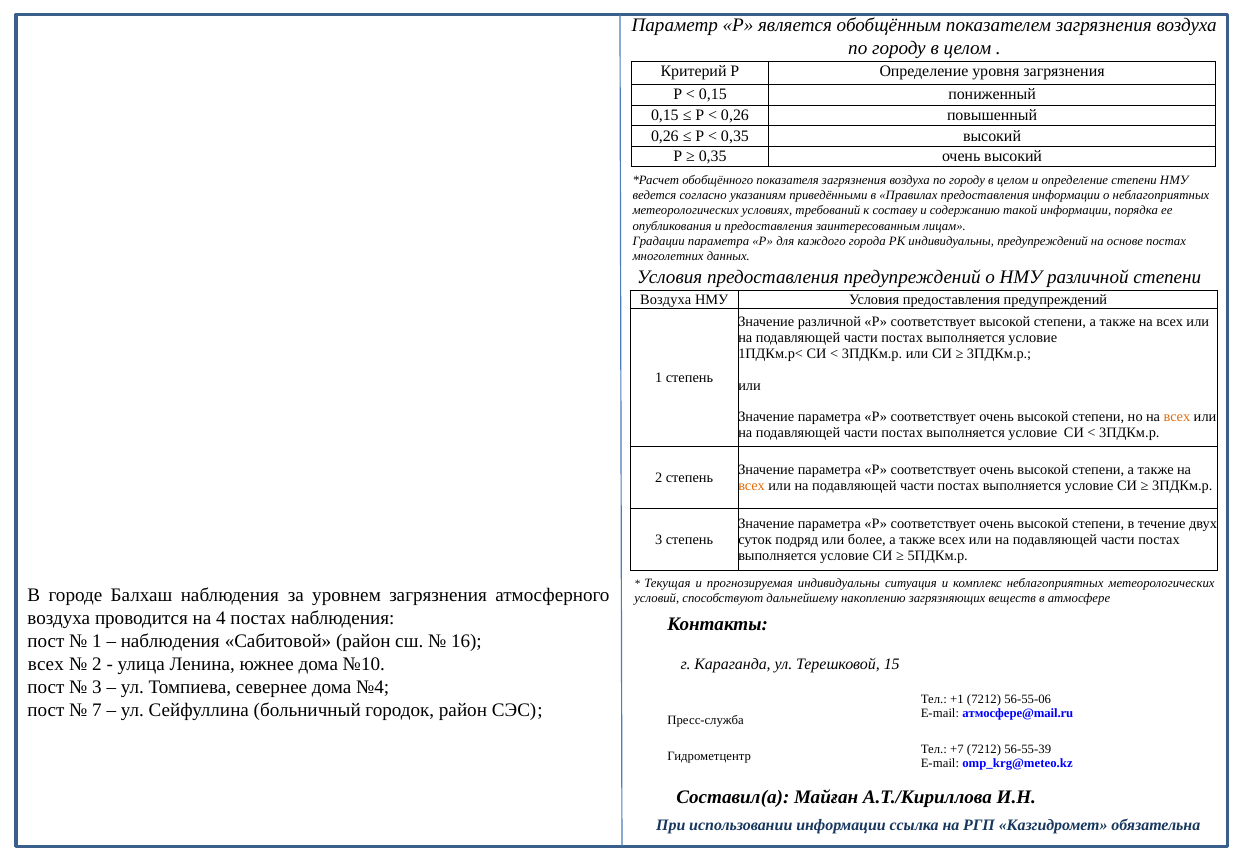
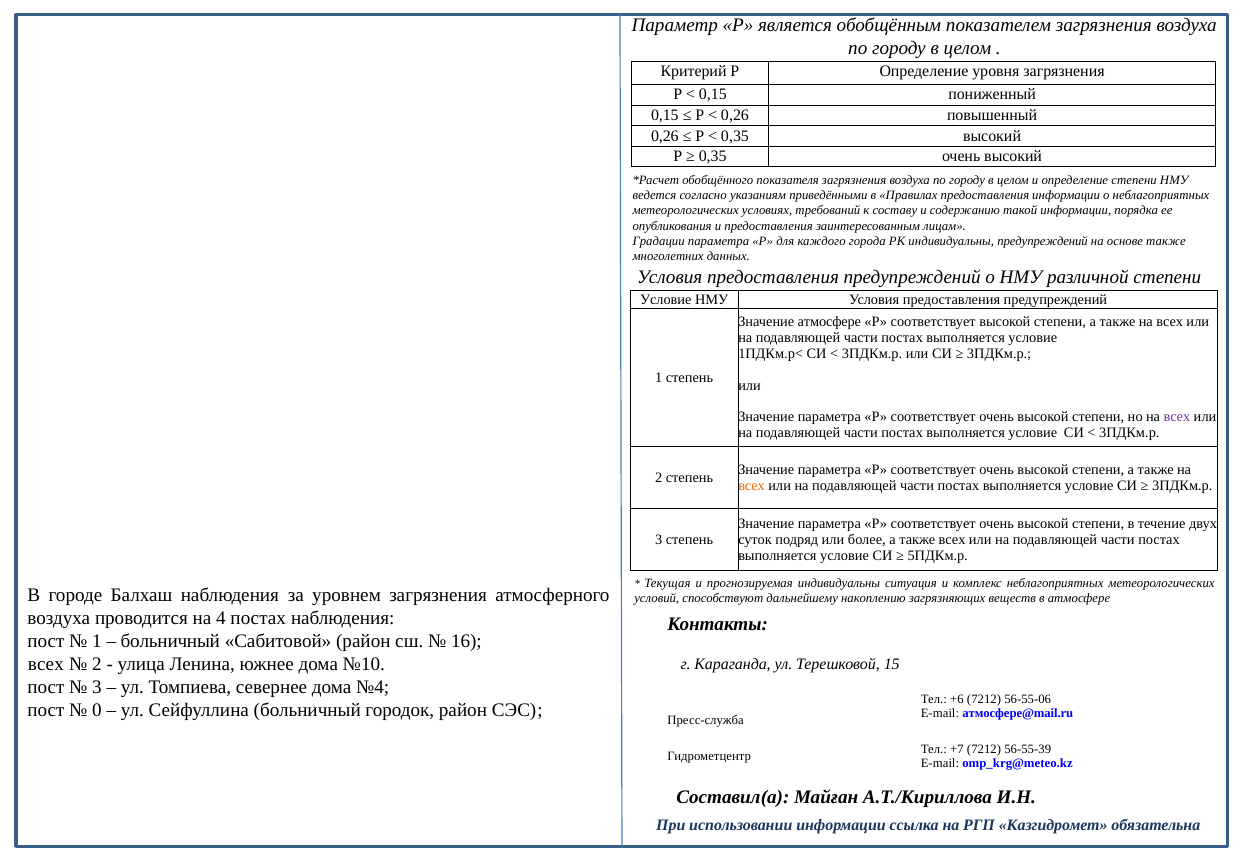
основе постах: постах -> также
Воздуха at (666, 300): Воздуха -> Условие
Значение различной: различной -> атмосфере
всех at (1177, 417) colour: orange -> purple
наблюдения at (170, 641): наблюдения -> больничный
+1: +1 -> +6
7: 7 -> 0
